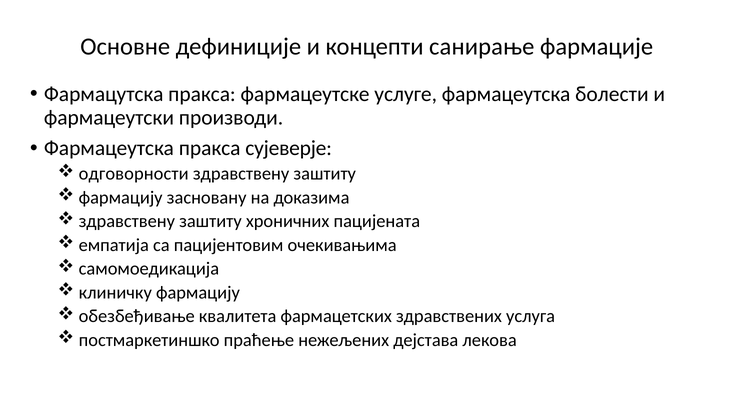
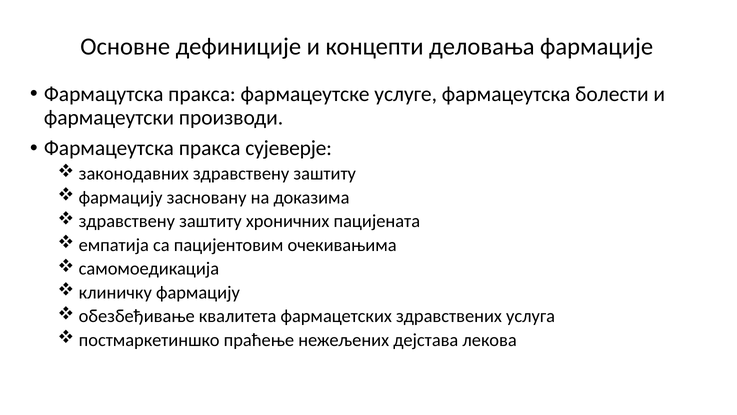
санирање: санирање -> деловања
одговорности: одговорности -> законодавних
